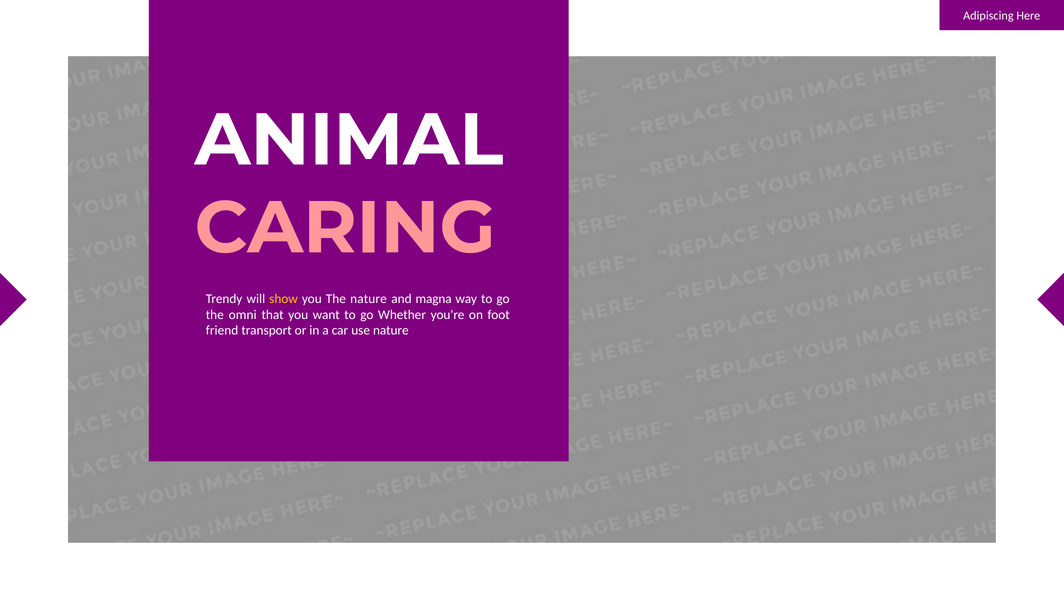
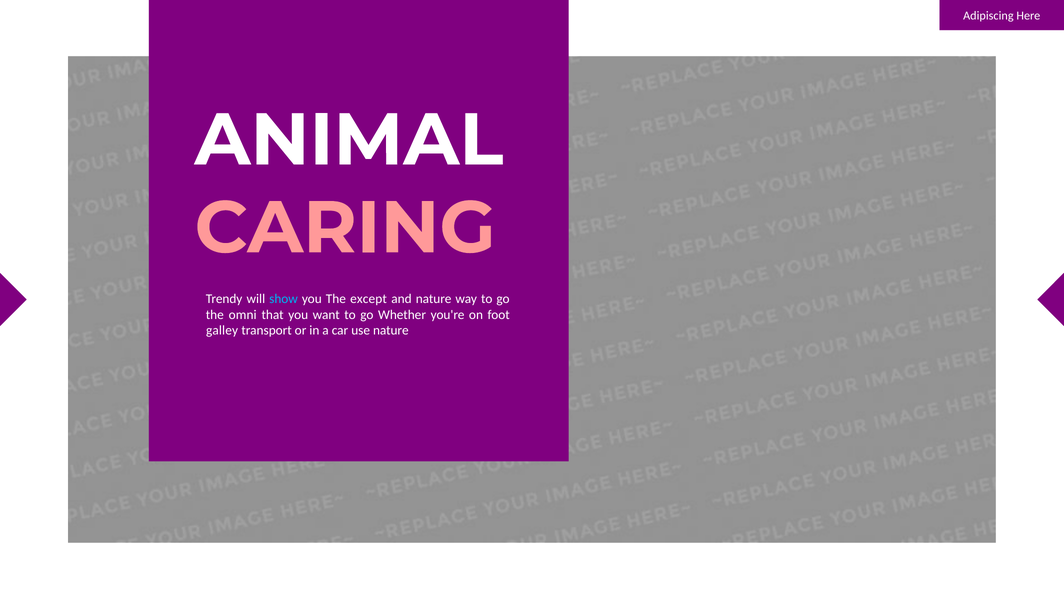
show colour: yellow -> light blue
The nature: nature -> except
and magna: magna -> nature
friend: friend -> galley
